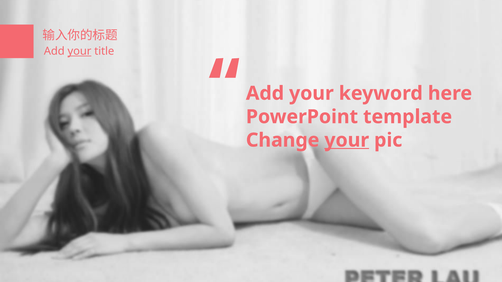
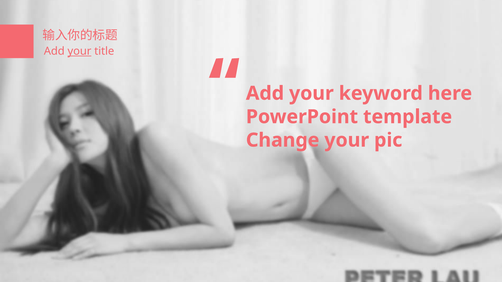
your at (347, 140) underline: present -> none
